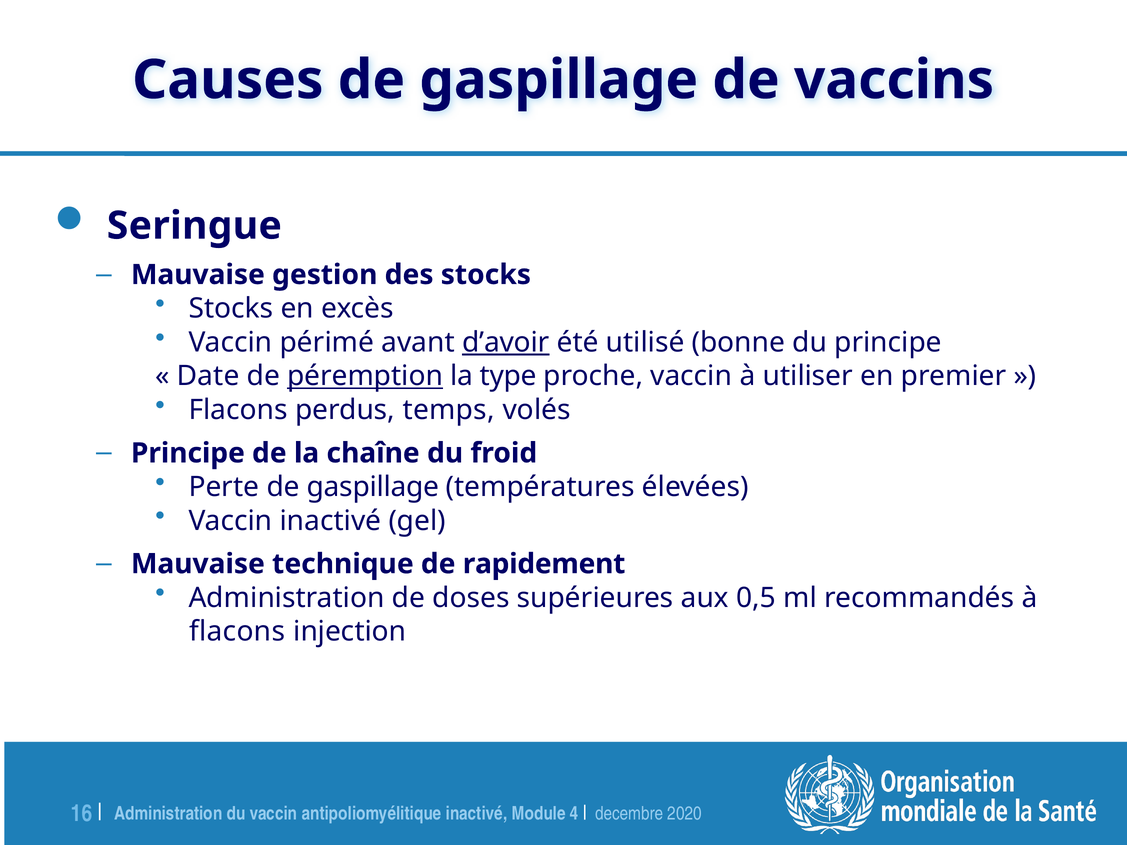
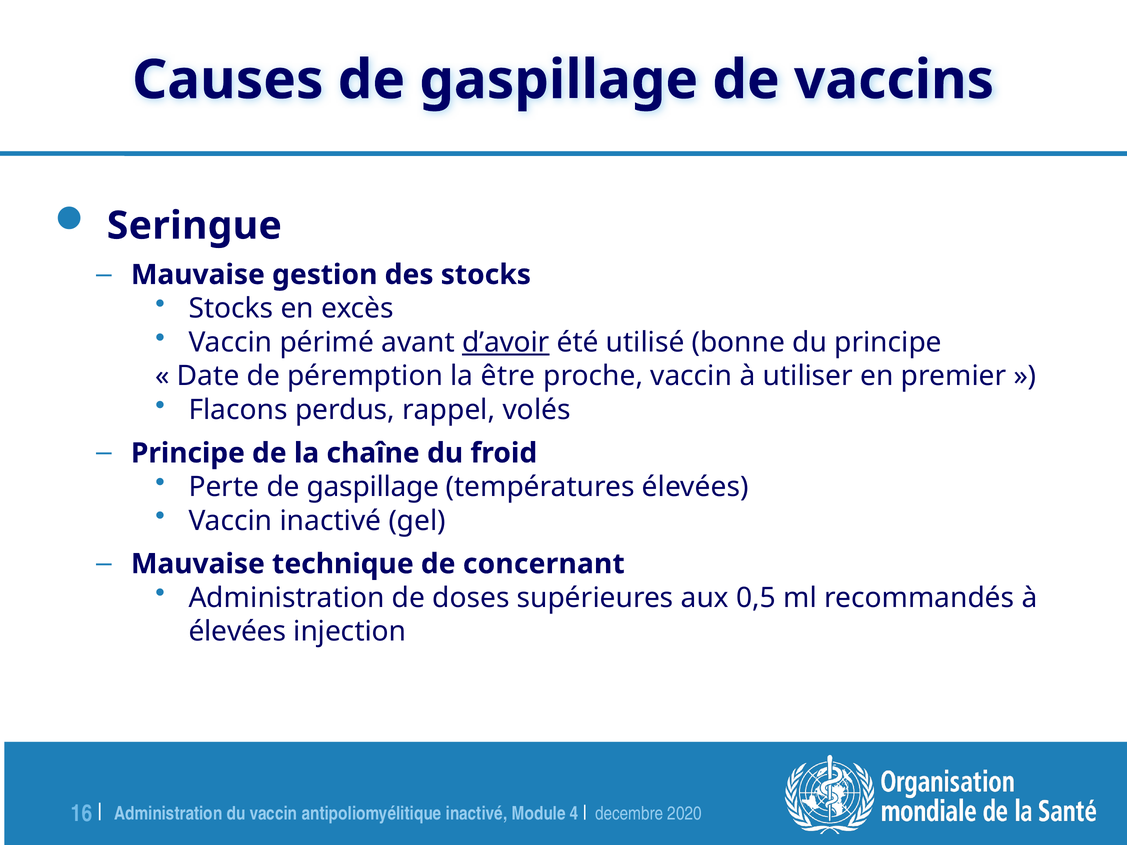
péremption underline: present -> none
type: type -> être
temps: temps -> rappel
rapidement: rapidement -> concernant
flacons at (237, 632): flacons -> élevées
